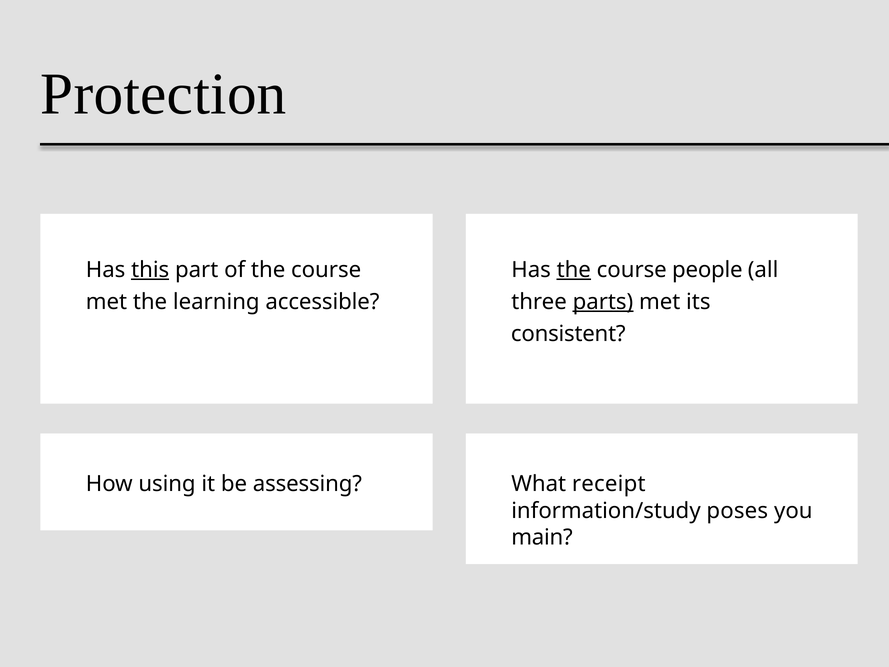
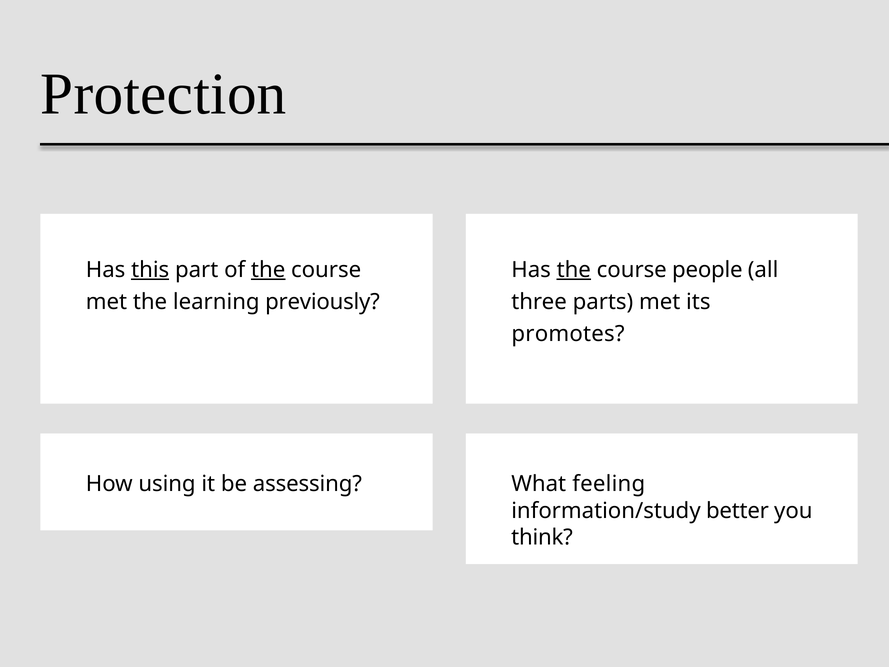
the at (268, 270) underline: none -> present
accessible: accessible -> previously
parts underline: present -> none
consistent: consistent -> promotes
receipt: receipt -> feeling
poses: poses -> better
main: main -> think
